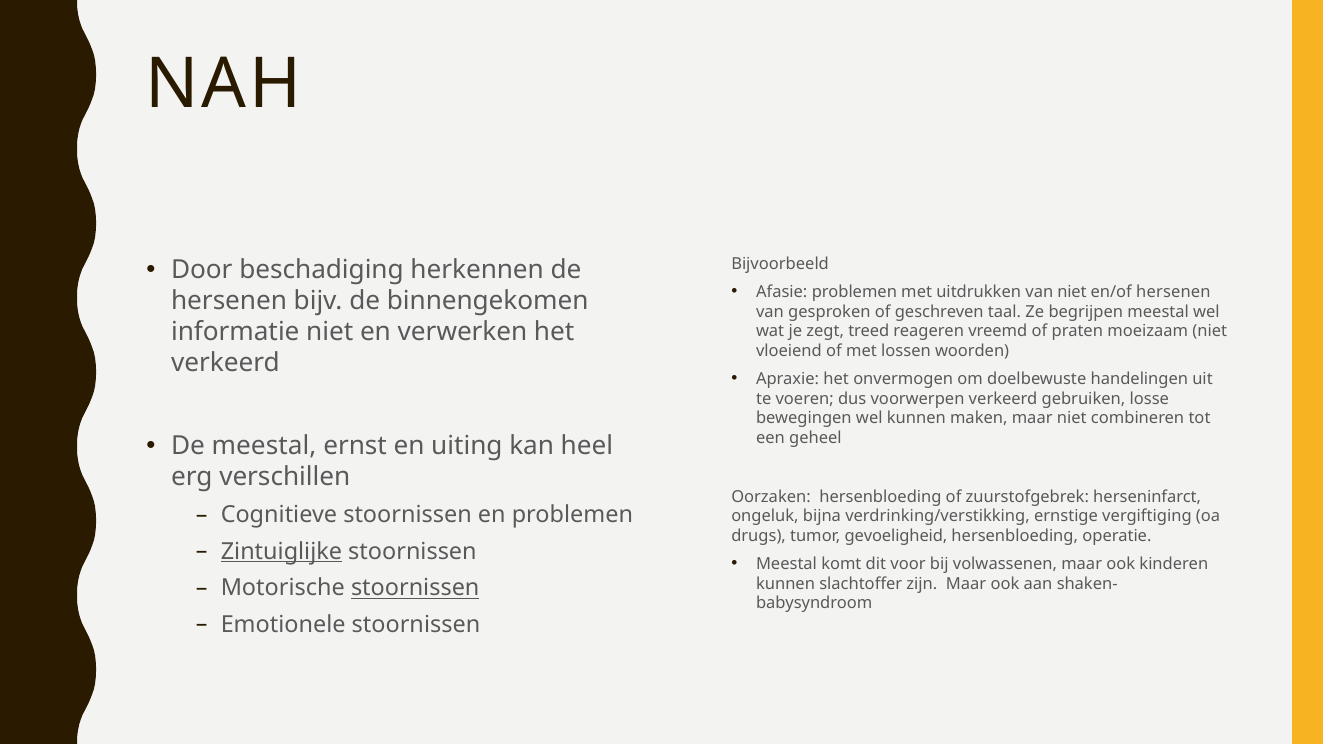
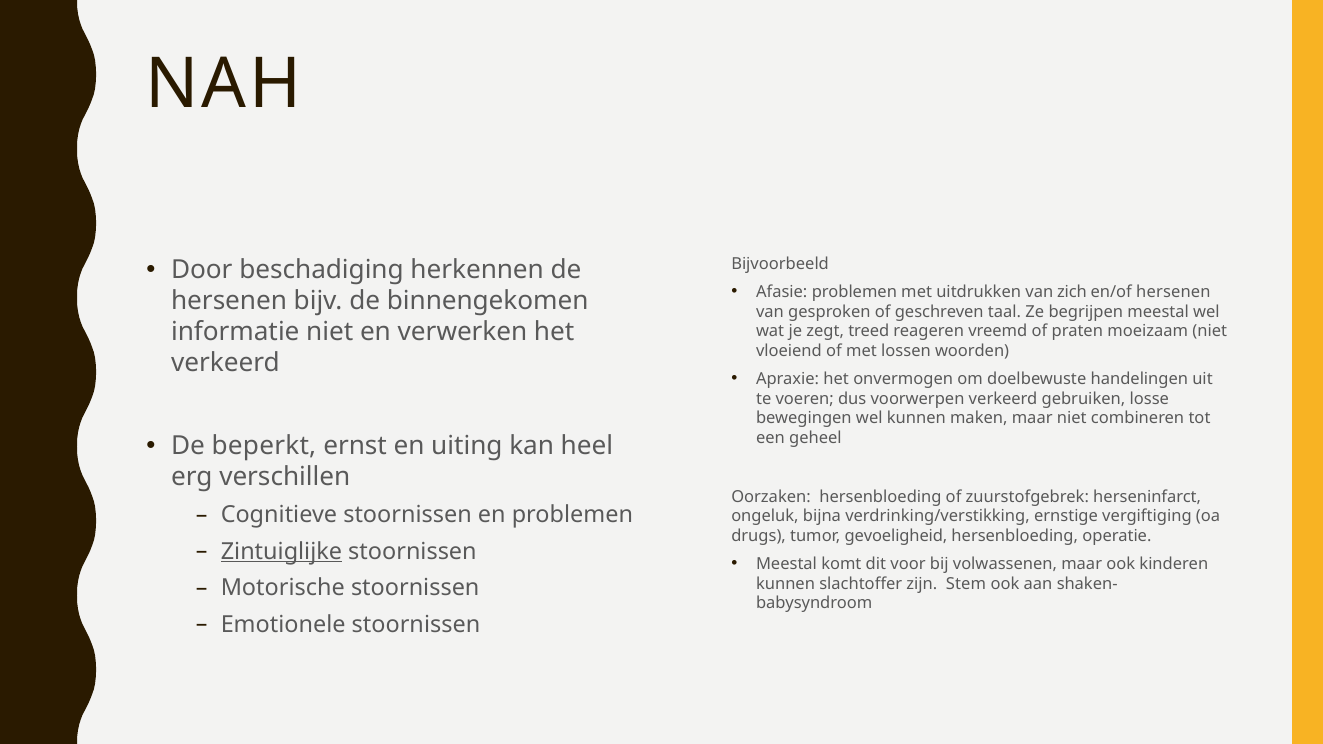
van niet: niet -> zich
De meestal: meestal -> beperkt
zijn Maar: Maar -> Stem
stoornissen at (415, 588) underline: present -> none
